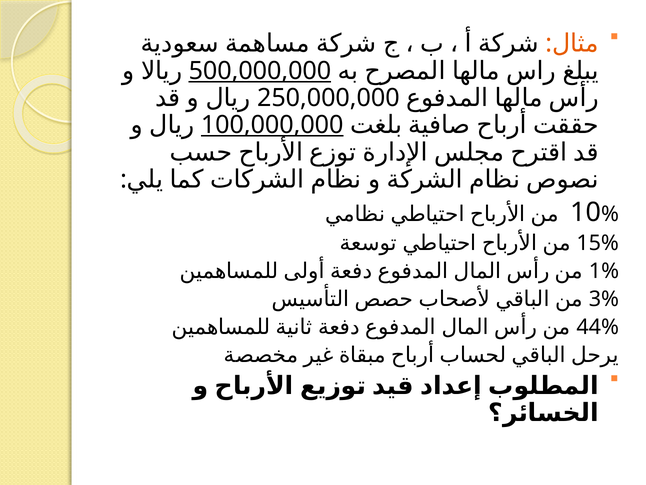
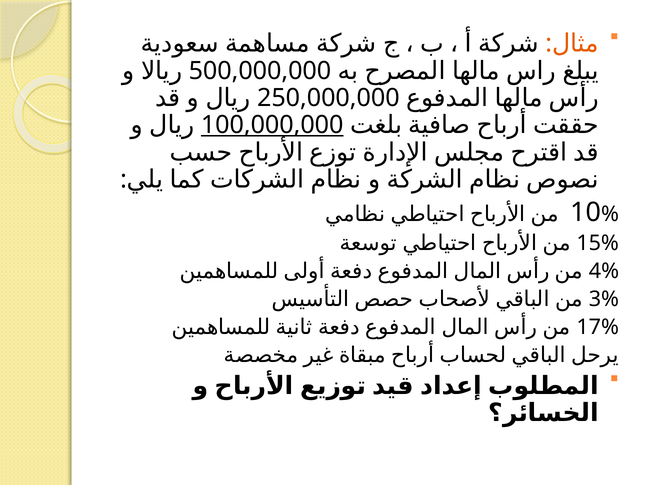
500,000,000 underline: present -> none
1%: 1% -> 4%
44%: 44% -> 17%
